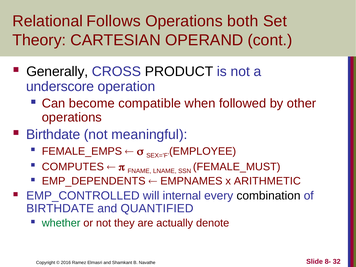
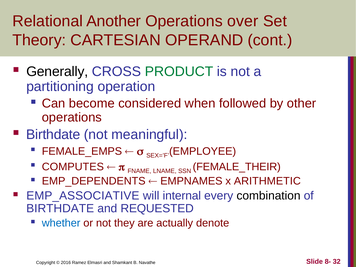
Follows: Follows -> Another
both: both -> over
PRODUCT colour: black -> green
underscore: underscore -> partitioning
compatible: compatible -> considered
FEMALE_MUST: FEMALE_MUST -> FEMALE_THEIR
EMP_CONTROLLED: EMP_CONTROLLED -> EMP_ASSOCIATIVE
QUANTIFIED: QUANTIFIED -> REQUESTED
whether colour: green -> blue
